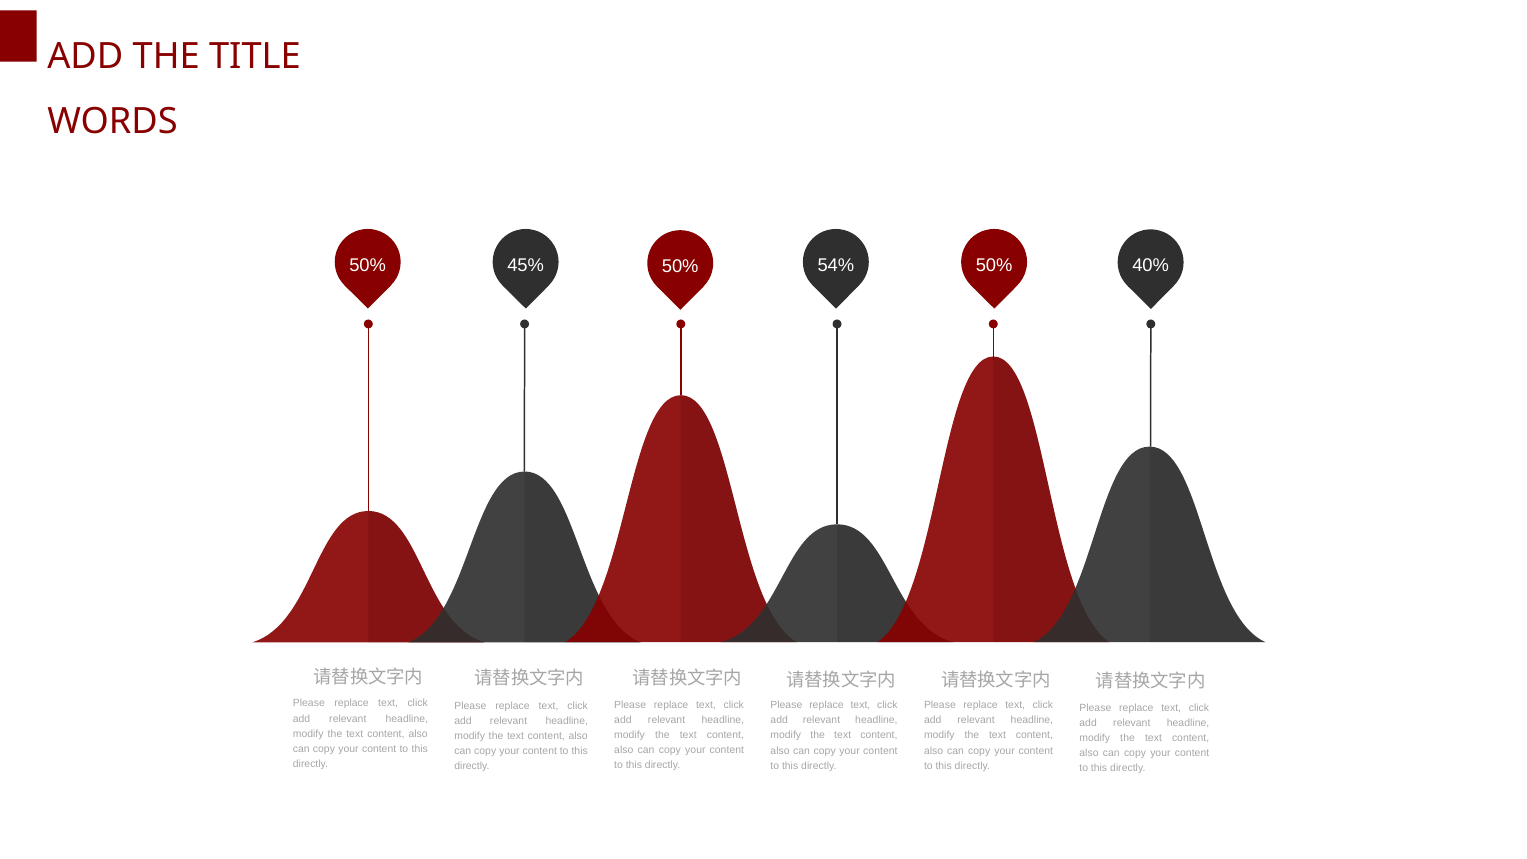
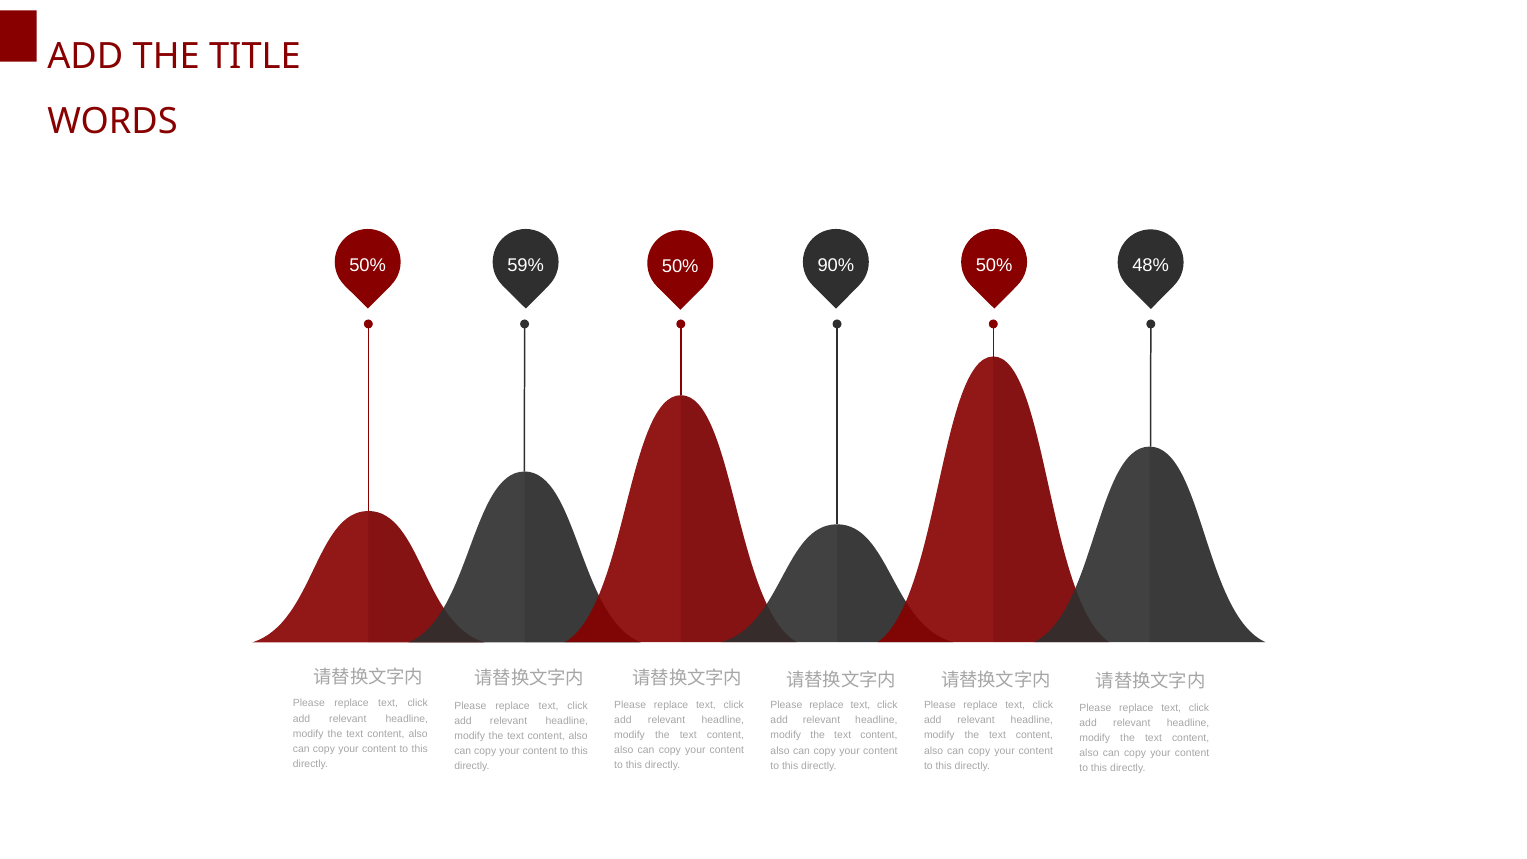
45%: 45% -> 59%
54%: 54% -> 90%
40%: 40% -> 48%
